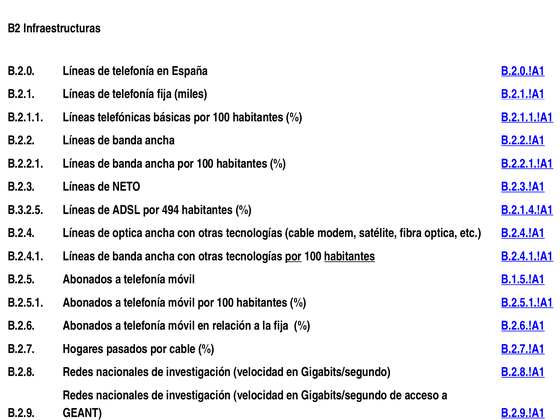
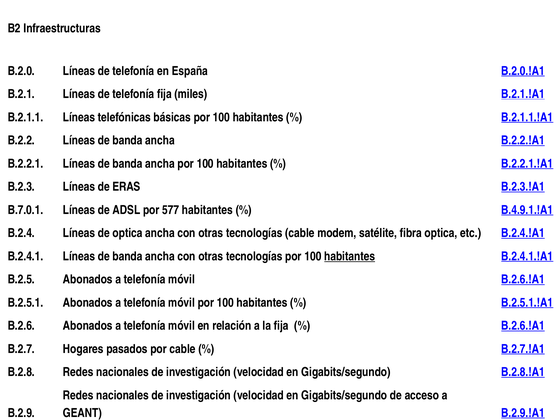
NETO: NETO -> ERAS
B.3.2.5: B.3.2.5 -> B.7.0.1
494: 494 -> 577
B.2.1.4.!A1: B.2.1.4.!A1 -> B.4.9.1.!A1
por at (293, 256) underline: present -> none
móvil B.1.5.!A1: B.1.5.!A1 -> B.2.6.!A1
